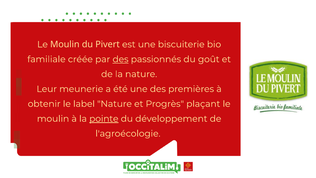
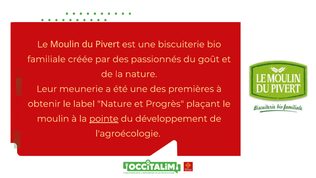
des at (121, 59) underline: present -> none
